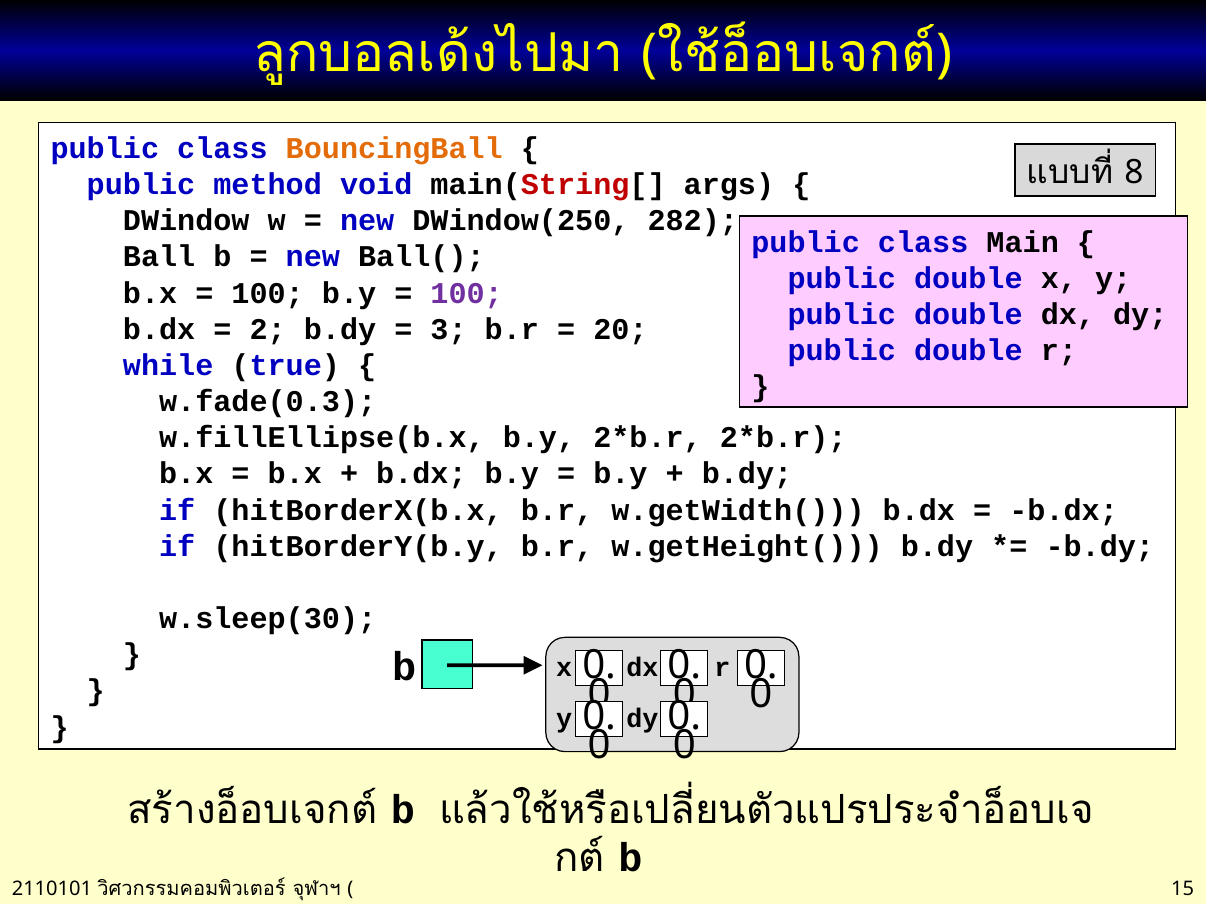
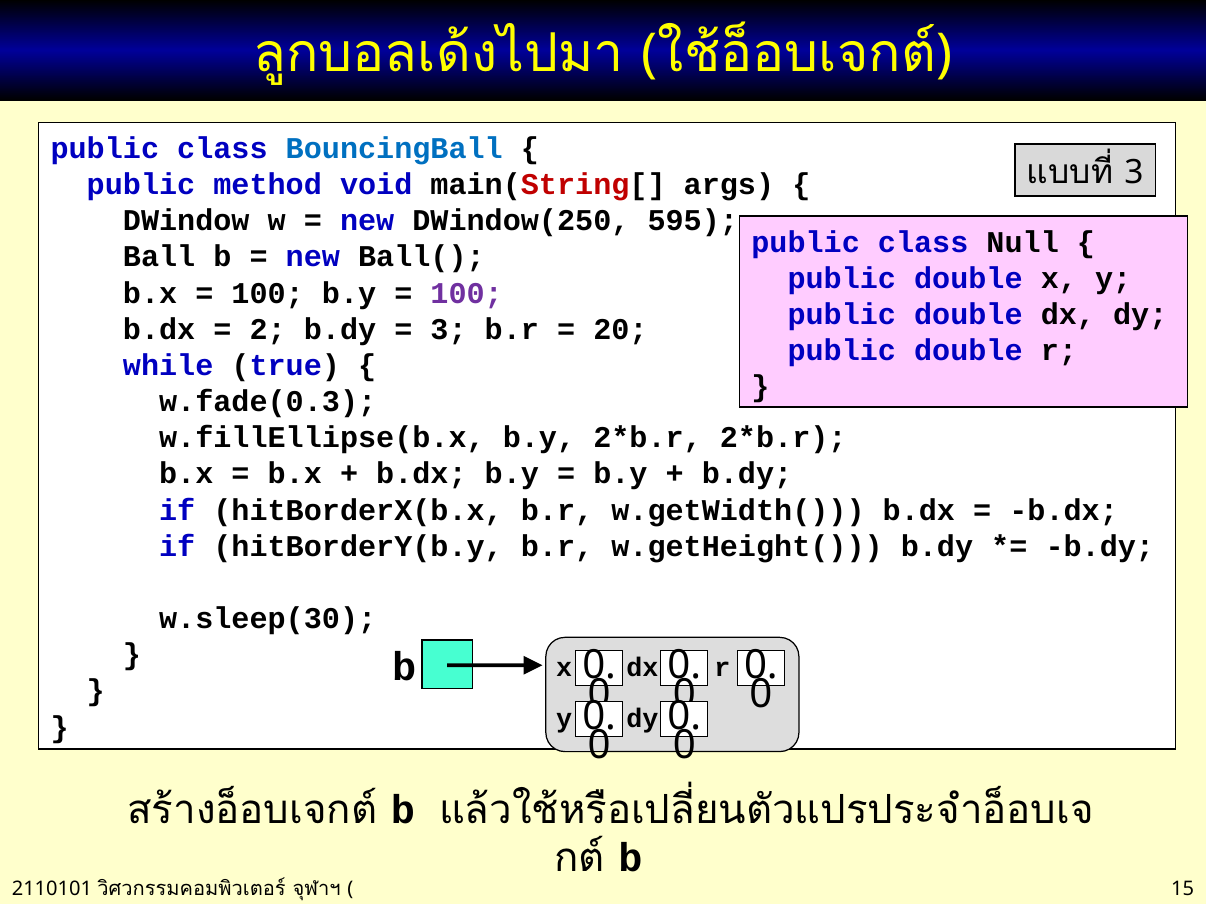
BouncingBall colour: orange -> blue
8 at (1134, 172): 8 -> 3
282: 282 -> 595
Main: Main -> Null
